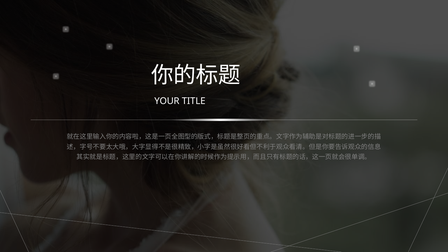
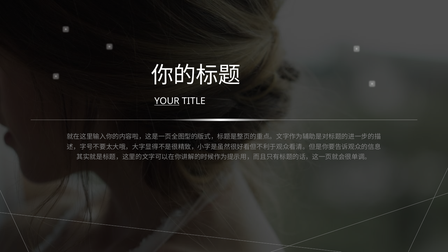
YOUR underline: none -> present
